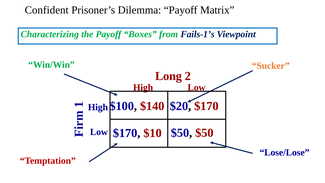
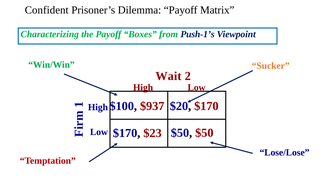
Fails-1’s: Fails-1’s -> Push-1’s
Long: Long -> Wait
$140: $140 -> $937
$10: $10 -> $23
